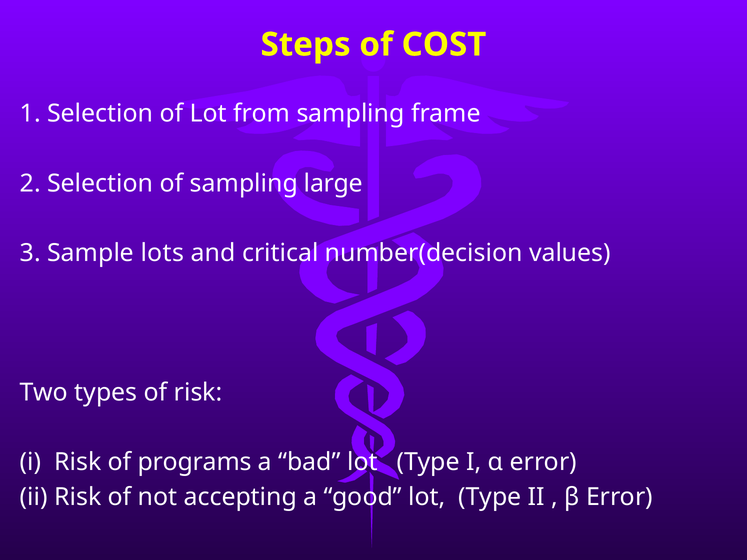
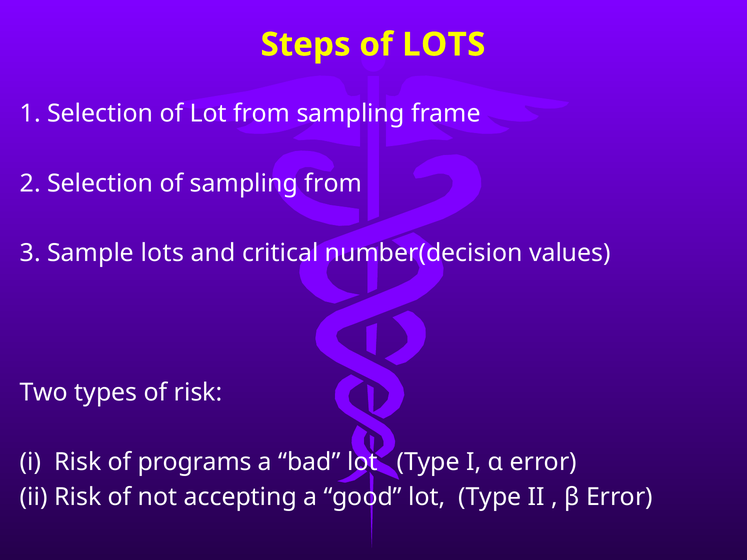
of COST: COST -> LOTS
sampling large: large -> from
